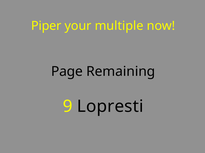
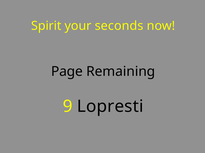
Piper: Piper -> Spirit
multiple: multiple -> seconds
